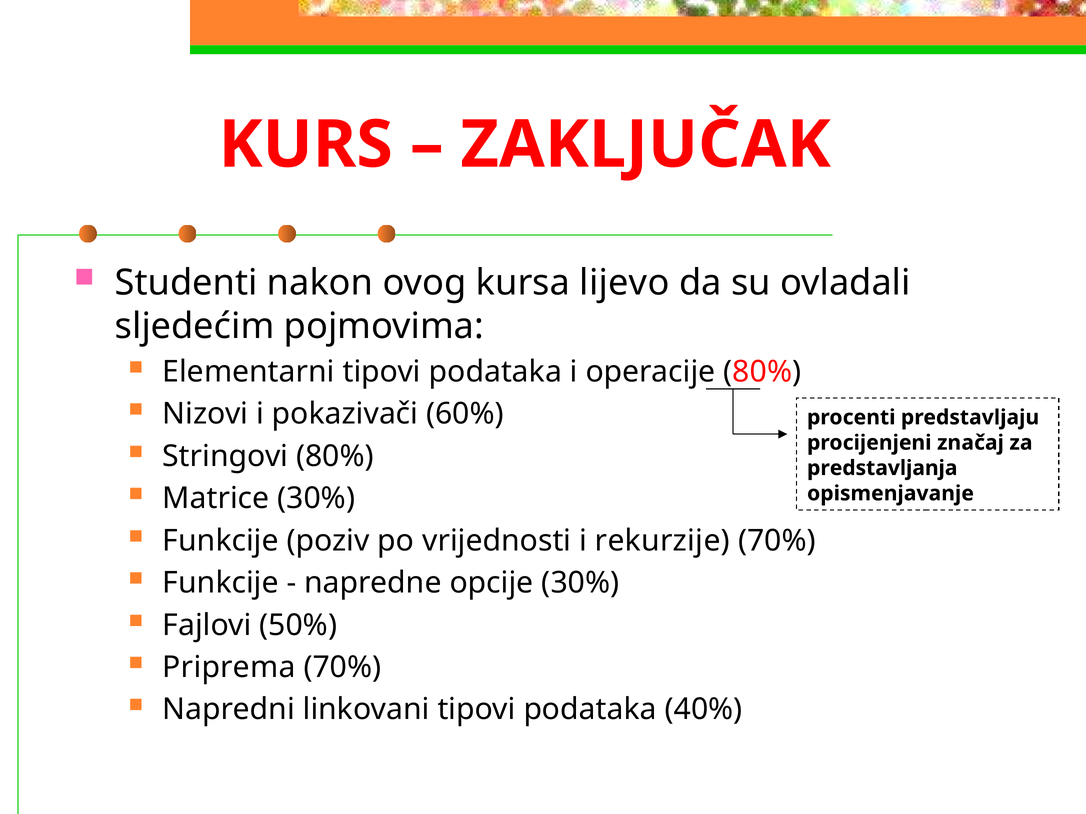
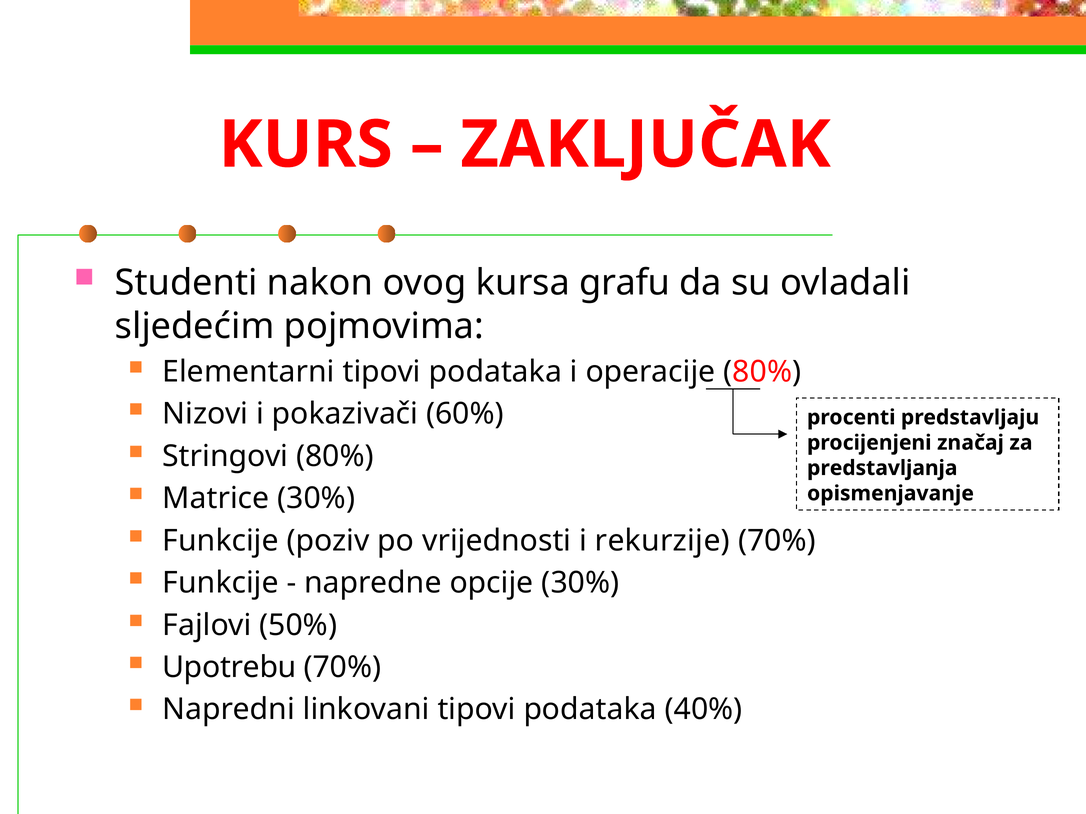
lijevo: lijevo -> grafu
Priprema: Priprema -> Upotrebu
